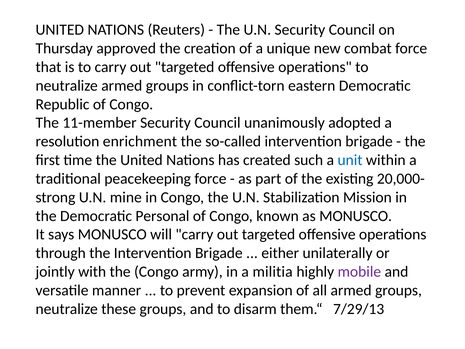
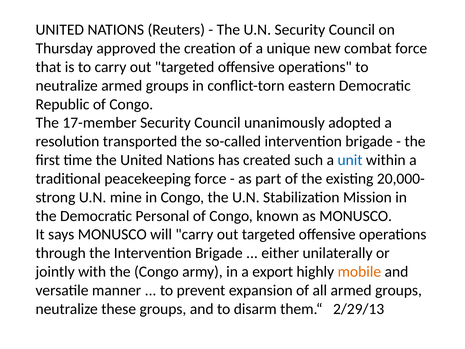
11-member: 11-member -> 17-member
enrichment: enrichment -> transported
militia: militia -> export
mobile colour: purple -> orange
7/29/13: 7/29/13 -> 2/29/13
